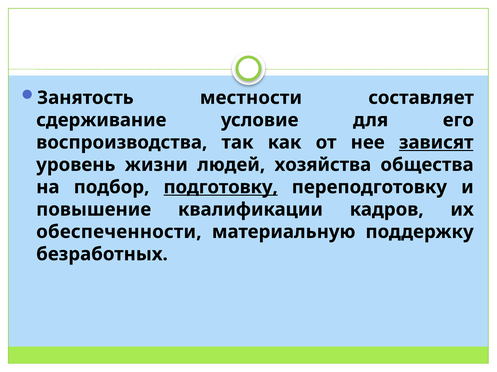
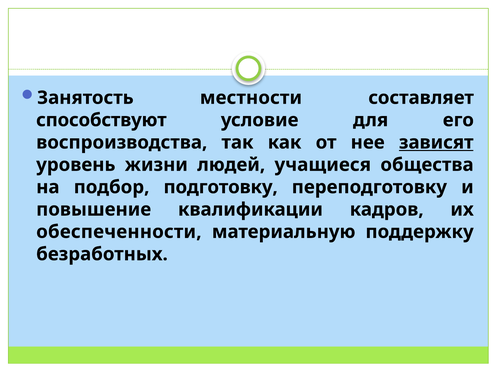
сдерживание: сдерживание -> способствуют
хозяйства: хозяйства -> учащиеся
подготовку underline: present -> none
